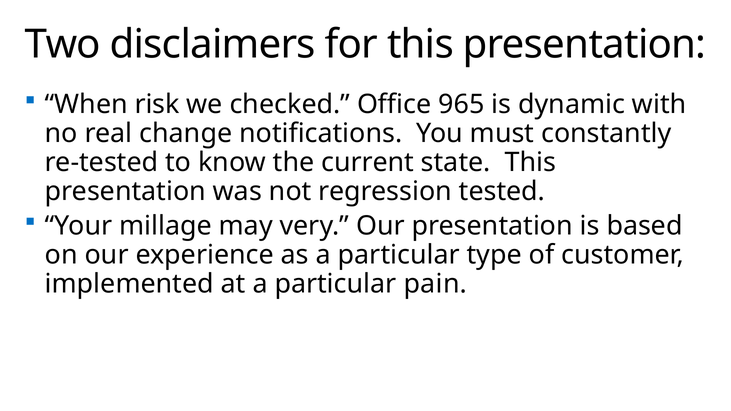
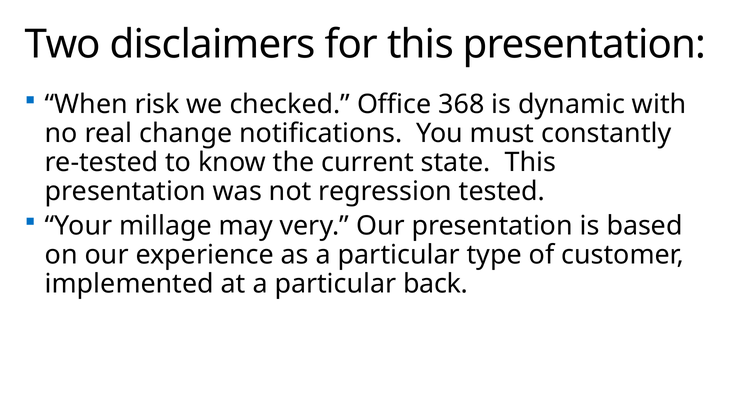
965: 965 -> 368
pain: pain -> back
